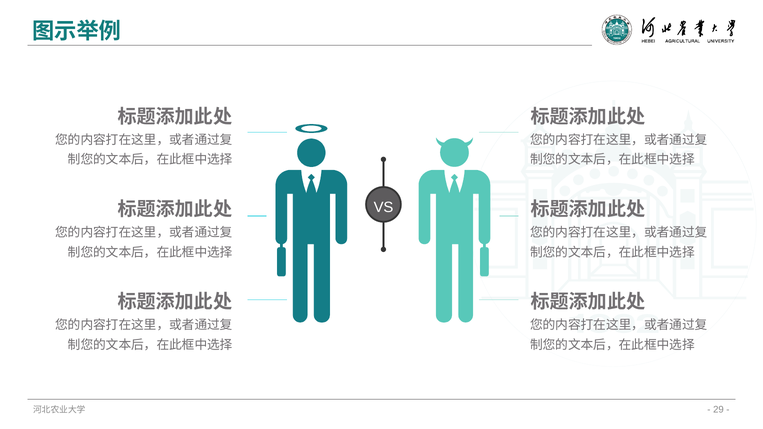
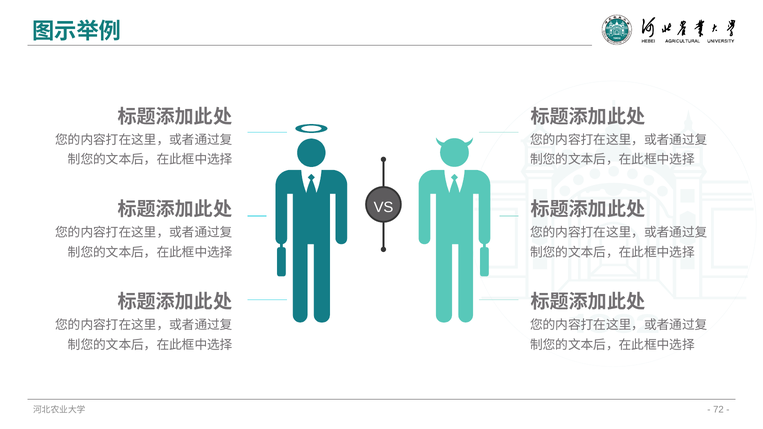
29: 29 -> 72
